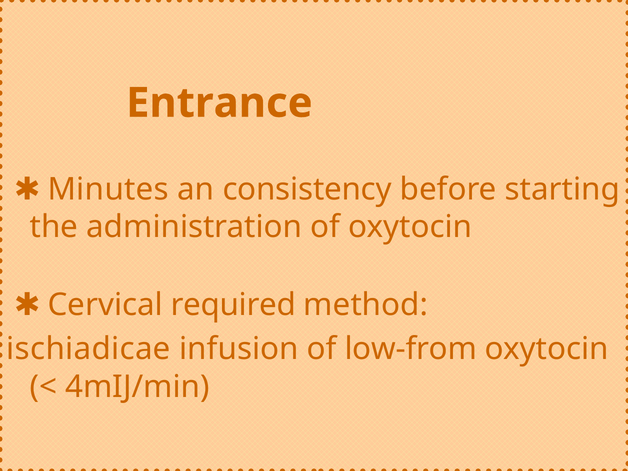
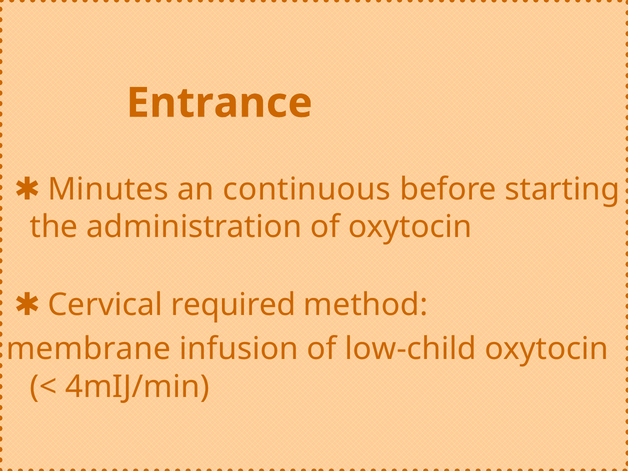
consistency: consistency -> continuous
ischiadicae: ischiadicae -> membrane
low-from: low-from -> low-child
